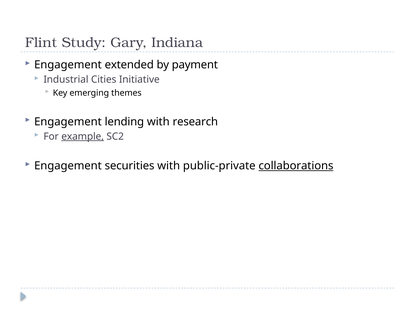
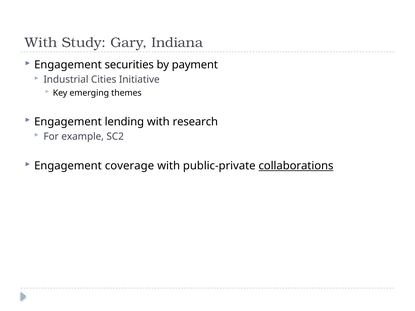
Flint at (41, 42): Flint -> With
extended: extended -> securities
example underline: present -> none
securities: securities -> coverage
